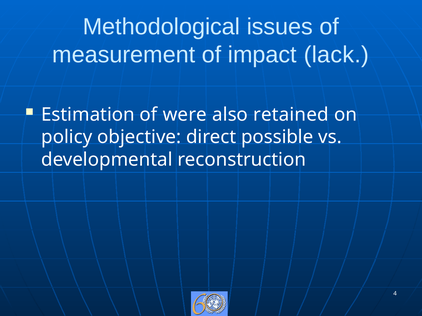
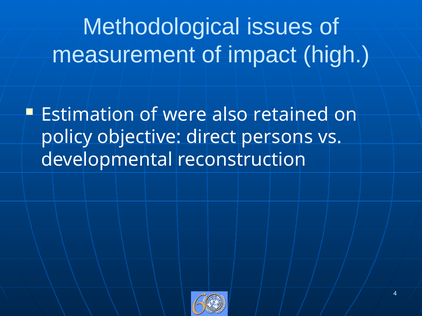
lack: lack -> high
possible: possible -> persons
